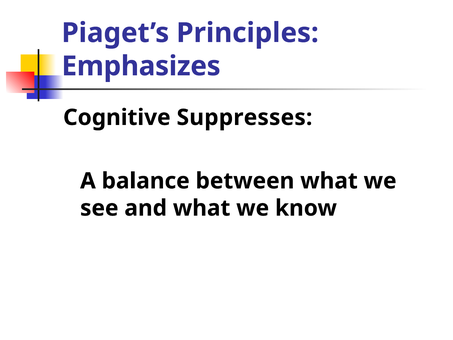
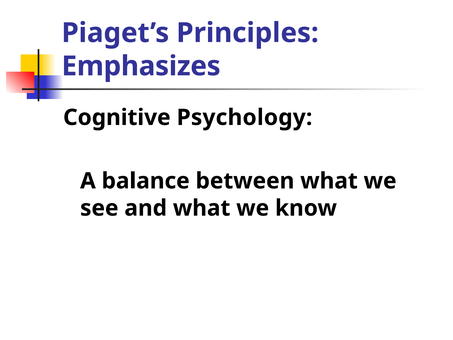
Suppresses: Suppresses -> Psychology
